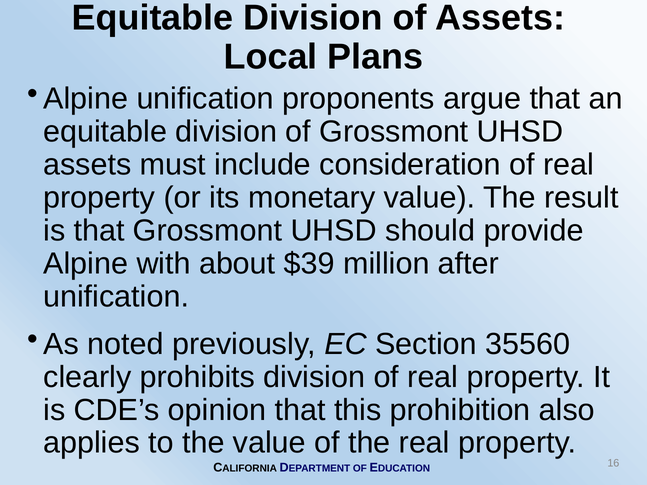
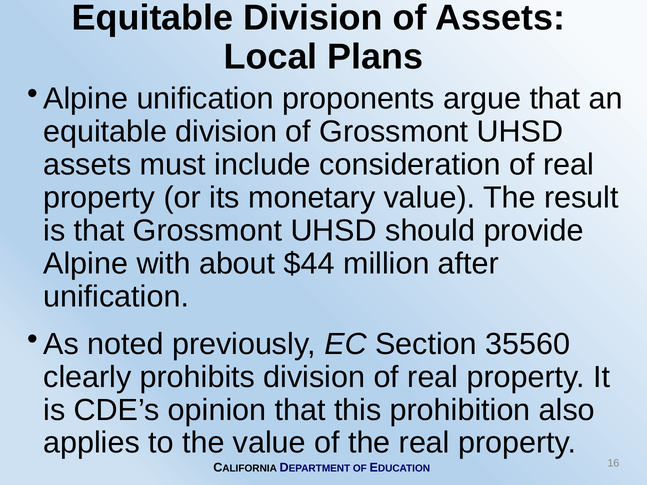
$39: $39 -> $44
